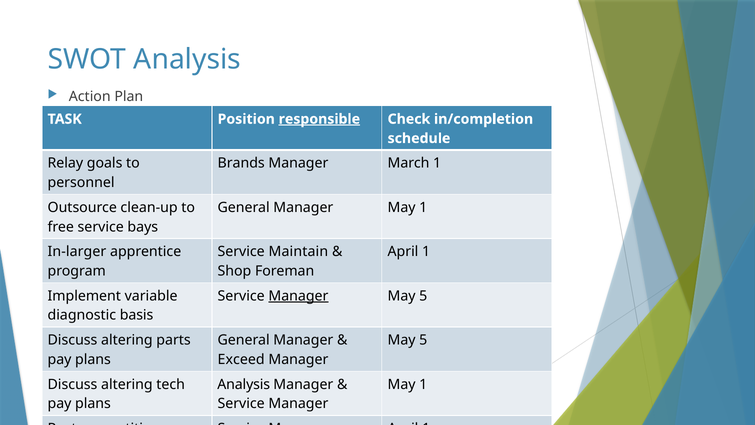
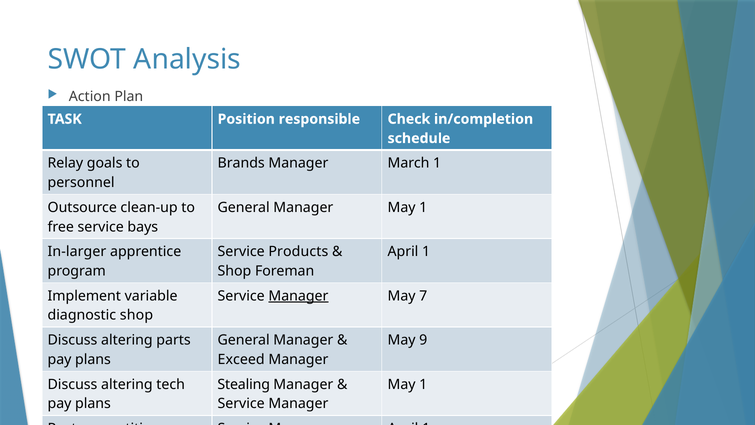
responsible underline: present -> none
Maintain: Maintain -> Products
5 at (423, 296): 5 -> 7
diagnostic basis: basis -> shop
5 at (423, 340): 5 -> 9
Analysis at (244, 384): Analysis -> Stealing
